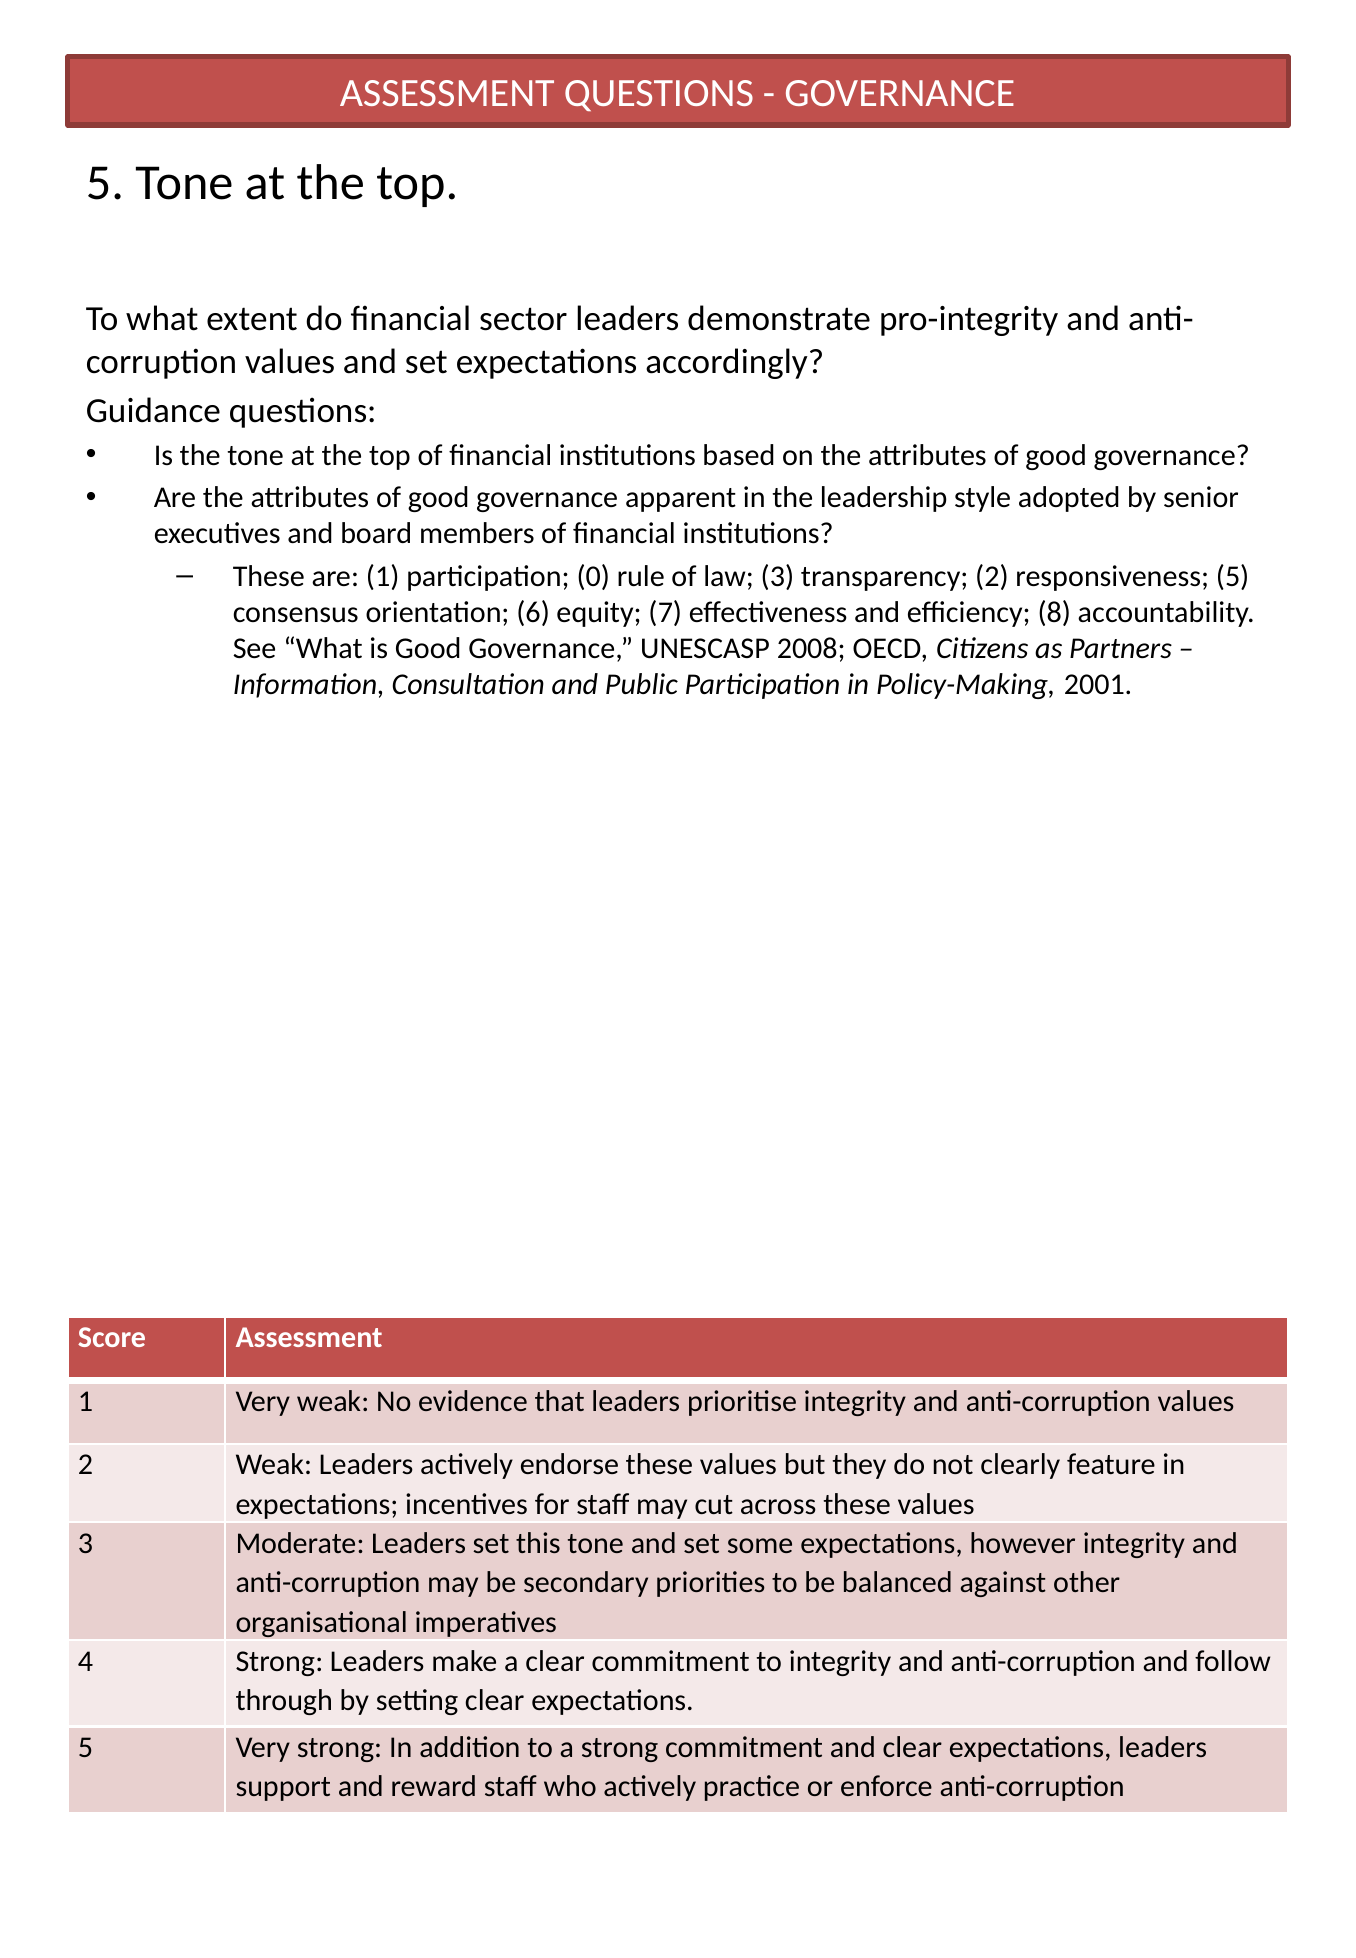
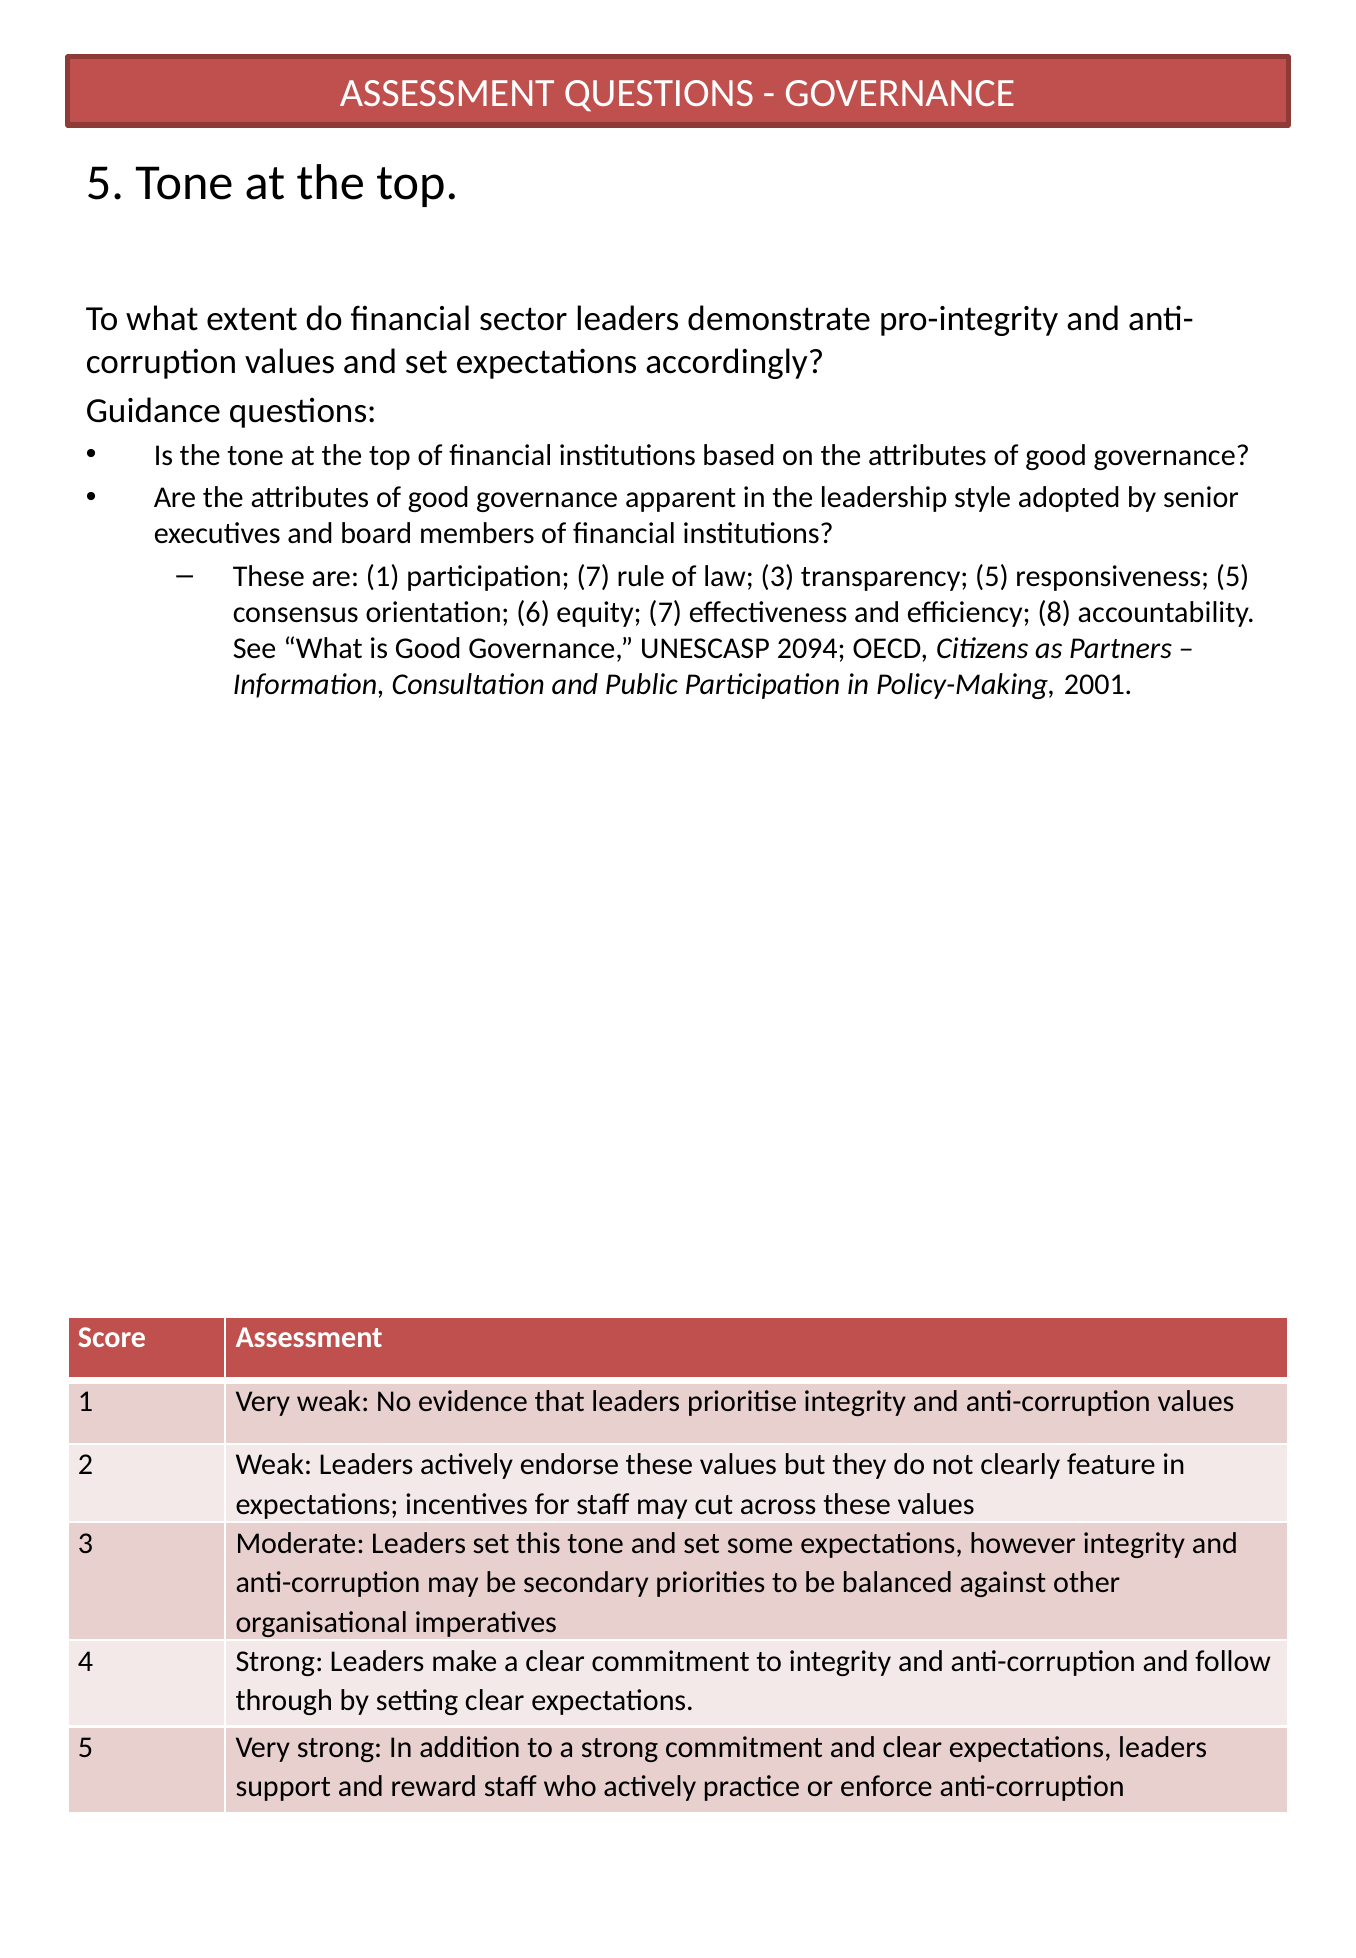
participation 0: 0 -> 7
transparency 2: 2 -> 5
2008: 2008 -> 2094
